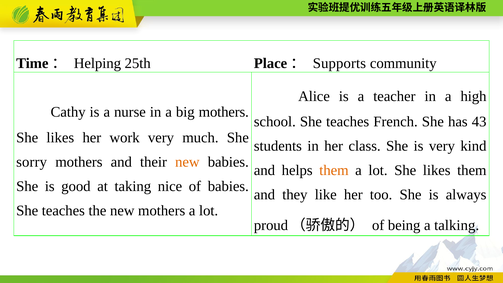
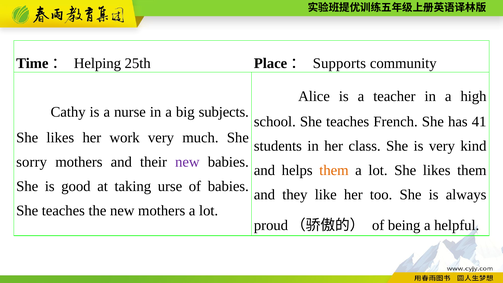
big mothers: mothers -> subjects
43: 43 -> 41
new at (187, 162) colour: orange -> purple
nice: nice -> urse
talking: talking -> helpful
